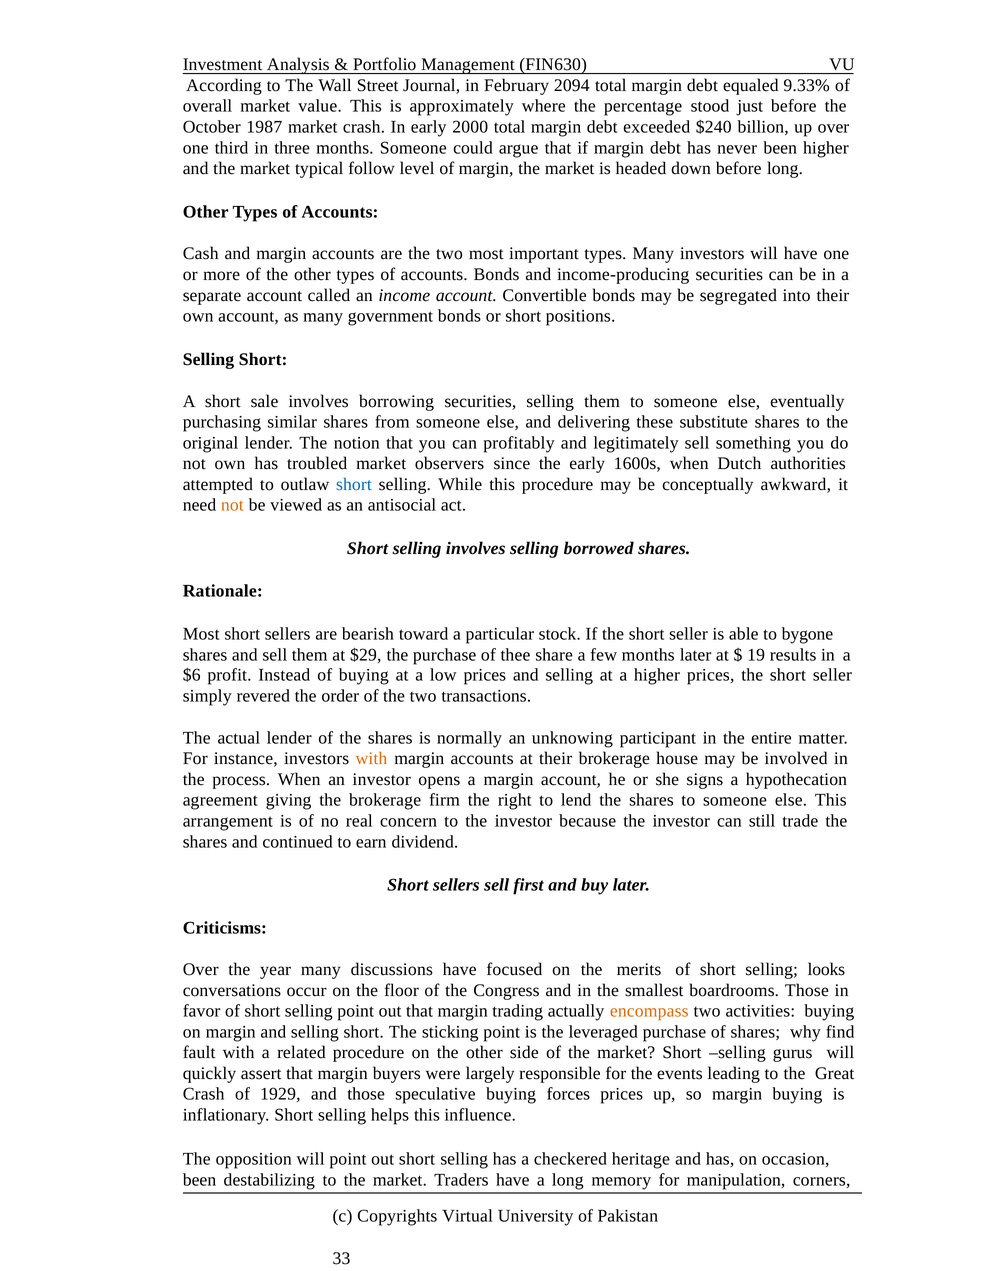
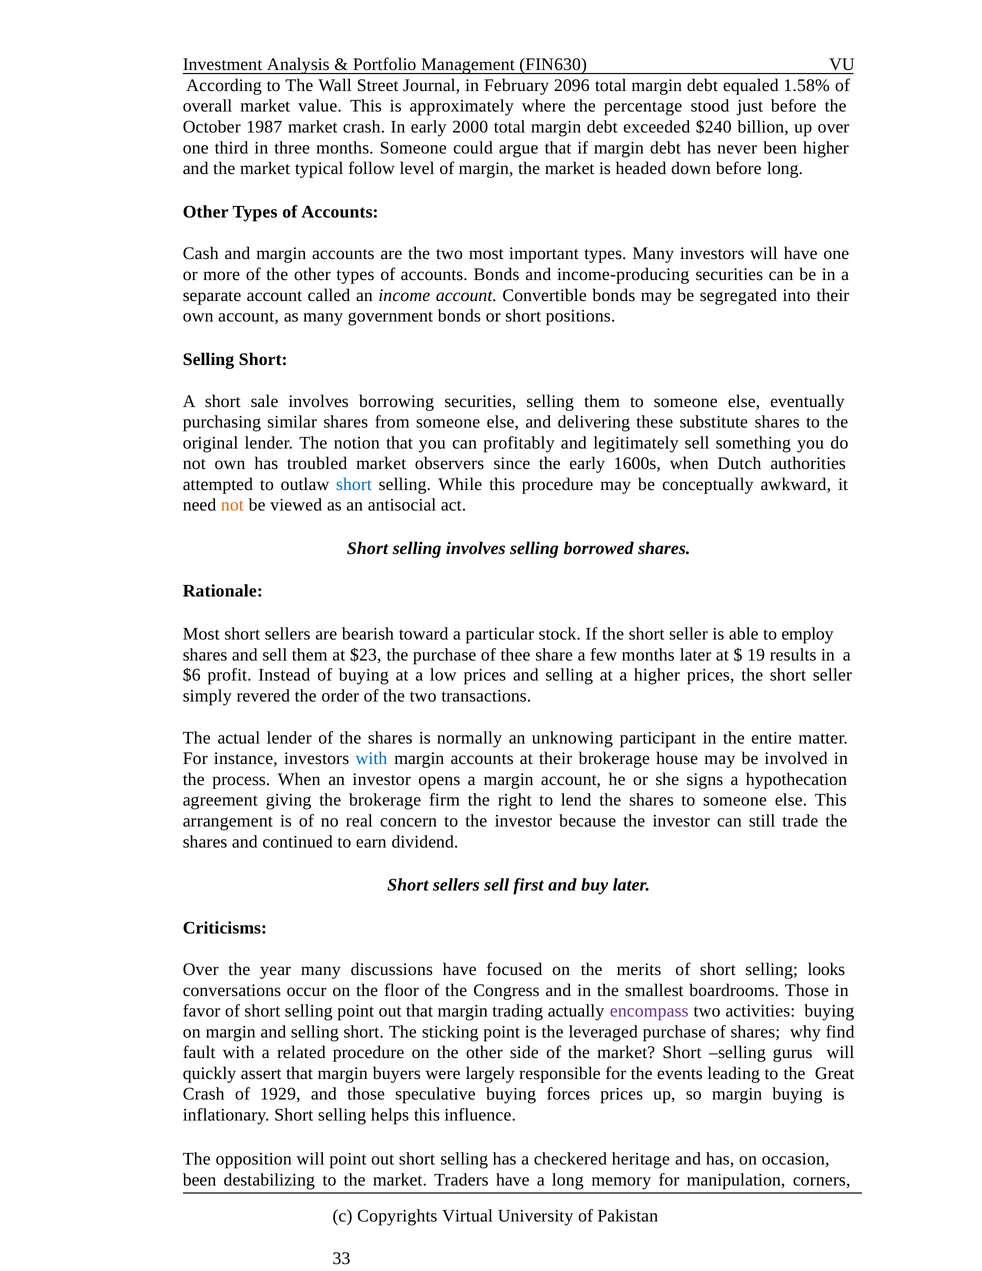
2094: 2094 -> 2096
9.33%: 9.33% -> 1.58%
bygone: bygone -> employ
$29: $29 -> $23
with at (371, 758) colour: orange -> blue
encompass colour: orange -> purple
